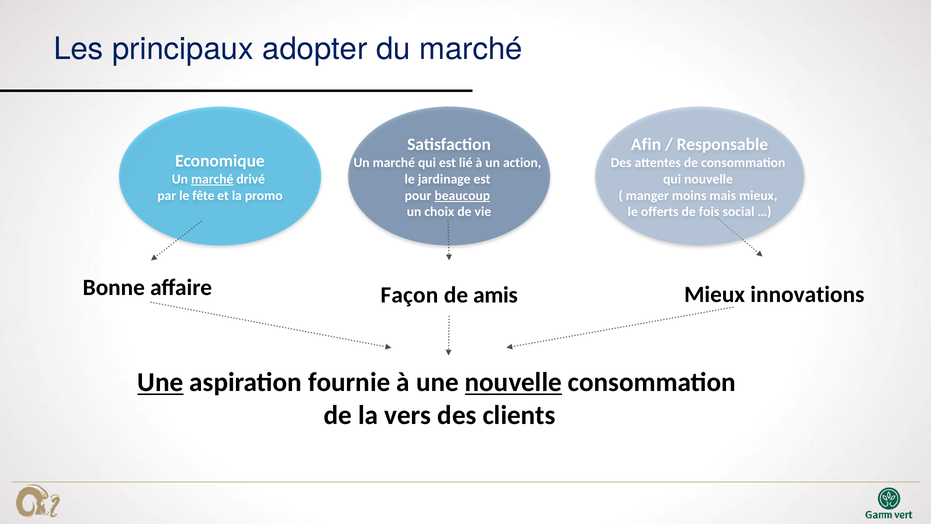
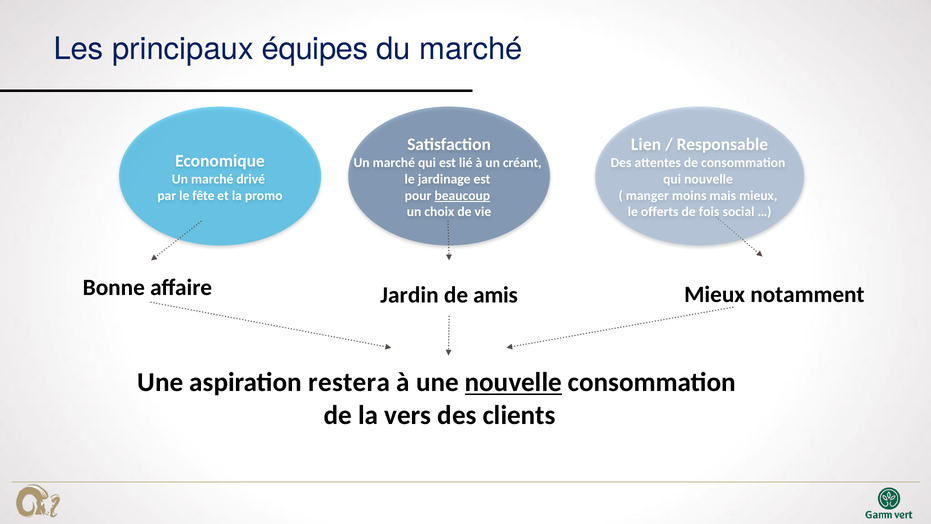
adopter: adopter -> équipes
Afin: Afin -> Lien
action: action -> créant
marché at (212, 179) underline: present -> none
innovations: innovations -> notamment
Façon: Façon -> Jardin
Une at (160, 382) underline: present -> none
fournie: fournie -> restera
